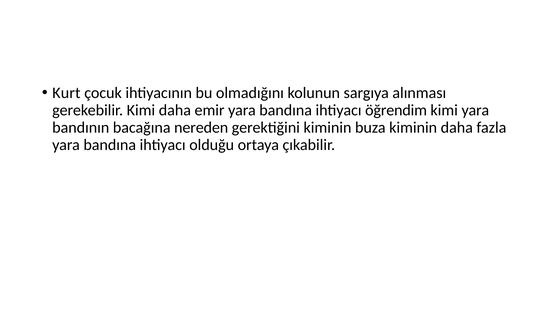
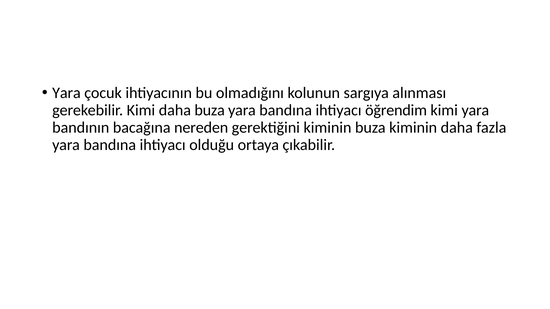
Kurt at (66, 93): Kurt -> Yara
daha emir: emir -> buza
